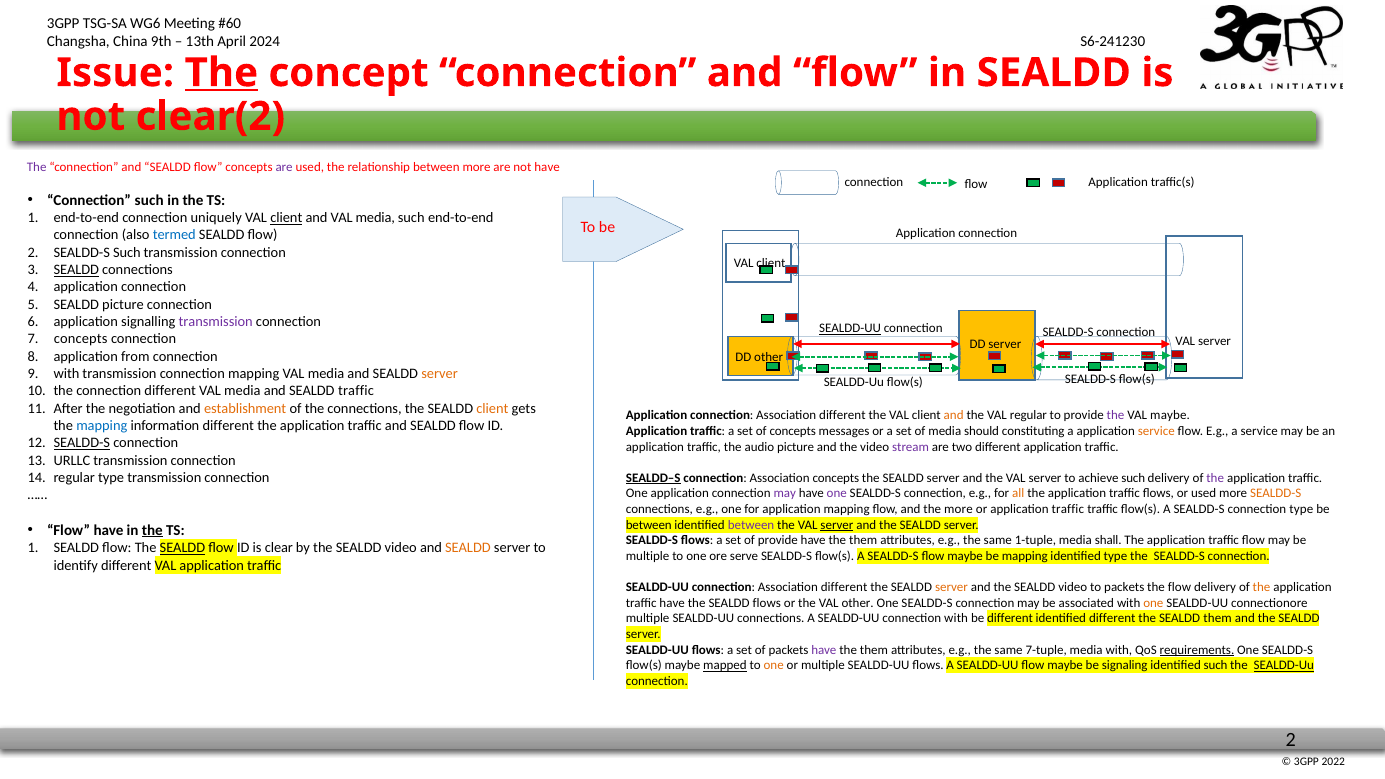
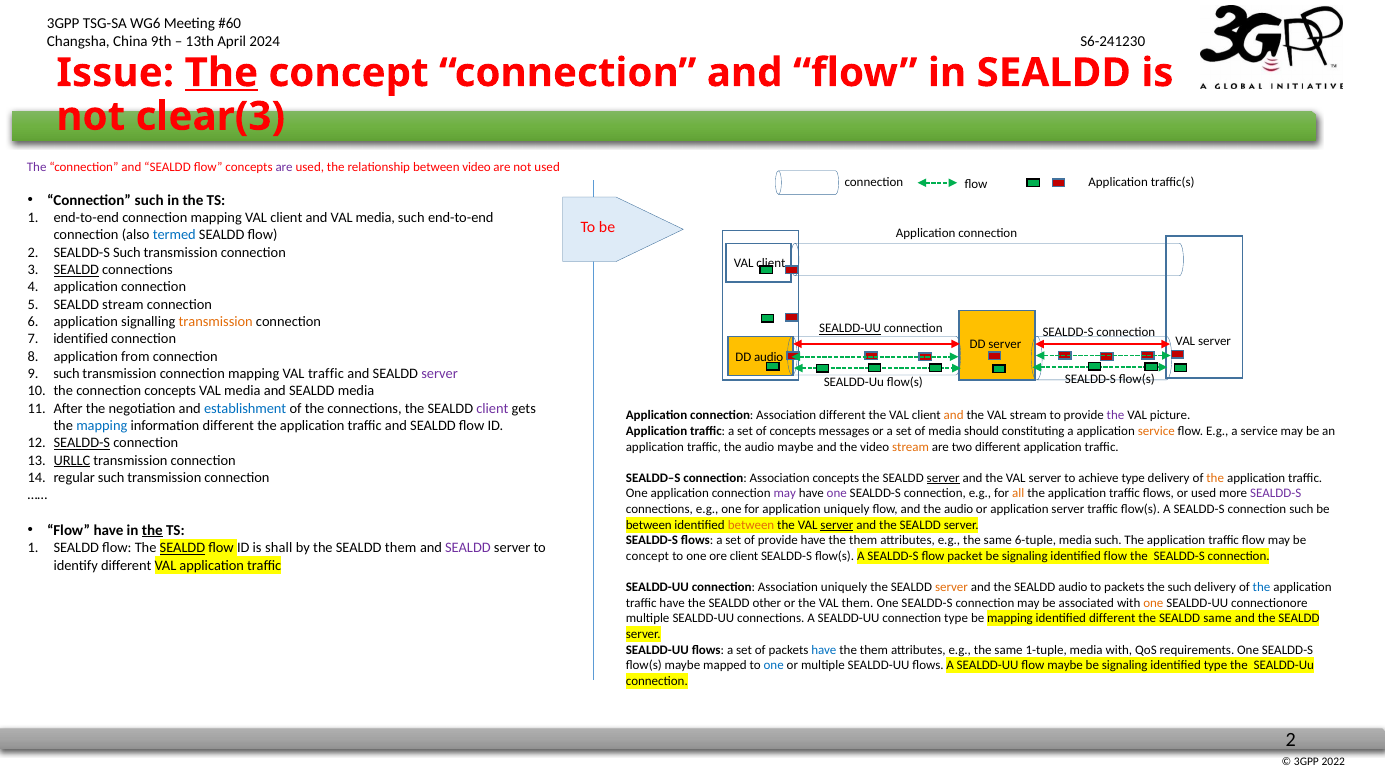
clear(2: clear(2 -> clear(3
between more: more -> video
not have: have -> used
end-to-end connection uniquely: uniquely -> mapping
client at (286, 218) underline: present -> none
SEALDD picture: picture -> stream
transmission at (216, 322) colour: purple -> orange
concepts at (81, 339): concepts -> identified
DD other: other -> audio
with at (66, 374): with -> such
media at (326, 374): media -> traffic
server at (440, 374) colour: orange -> purple
connection different: different -> concepts
SEALDD traffic: traffic -> media
establishment colour: orange -> blue
client at (492, 408) colour: orange -> purple
VAL regular: regular -> stream
VAL maybe: maybe -> picture
audio picture: picture -> maybe
stream at (911, 447) colour: purple -> orange
URLLC underline: none -> present
regular type: type -> such
SEALDD–S underline: present -> none
server at (943, 478) underline: none -> present
achieve such: such -> type
the at (1215, 478) colour: purple -> orange
SEALDD-S at (1276, 494) colour: orange -> purple
application mapping: mapping -> uniquely
and the more: more -> audio
or application traffic: traffic -> server
SEALDD-S connection type: type -> such
between at (751, 525) colour: purple -> orange
1-tuple: 1-tuple -> 6-tuple
shall at (1108, 541): shall -> such
clear: clear -> shall
by the SEALDD video: video -> them
SEALDD at (468, 548) colour: orange -> purple
multiple at (648, 556): multiple -> concept
ore serve: serve -> client
SEALDD-S flow maybe: maybe -> packet
mapping at (1025, 556): mapping -> signaling
identified type: type -> flow
SEALDD-UU connection Association different: different -> uniquely
and the SEALDD video: video -> audio
the flow: flow -> such
the at (1262, 587) colour: orange -> blue
SEALDD flows: flows -> other
VAL other: other -> them
connection with: with -> type
be different: different -> mapping
SEALDD them: them -> same
have at (824, 650) colour: purple -> blue
7-tuple: 7-tuple -> 1-tuple
requirements underline: present -> none
mapped underline: present -> none
one at (774, 665) colour: orange -> blue
identified such: such -> type
SEALDD-Uu at (1284, 665) underline: present -> none
